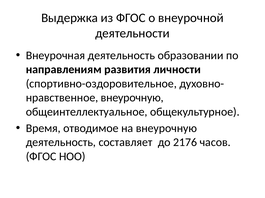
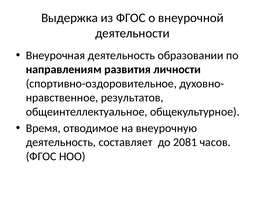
внеурочную at (132, 98): внеурочную -> результатов
2176: 2176 -> 2081
